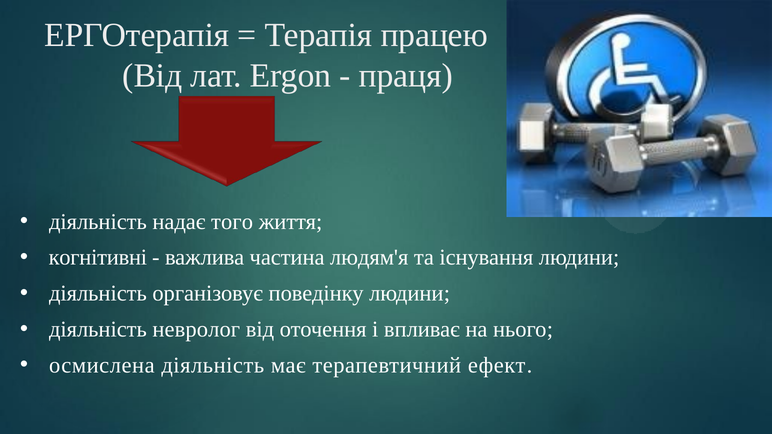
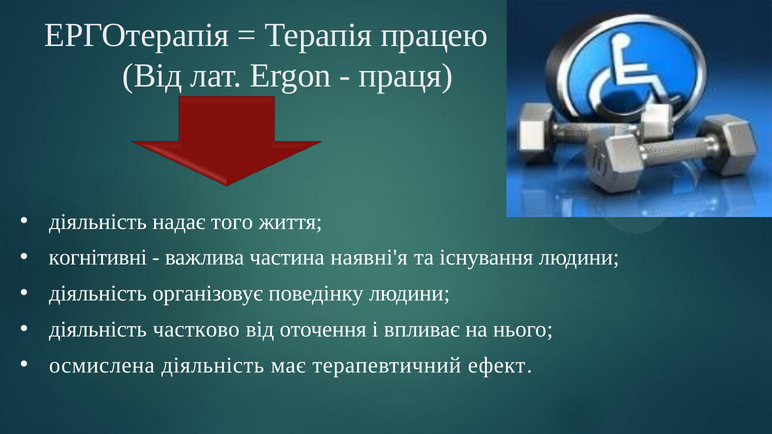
людям'я: людям'я -> наявні'я
невролог: невролог -> частково
